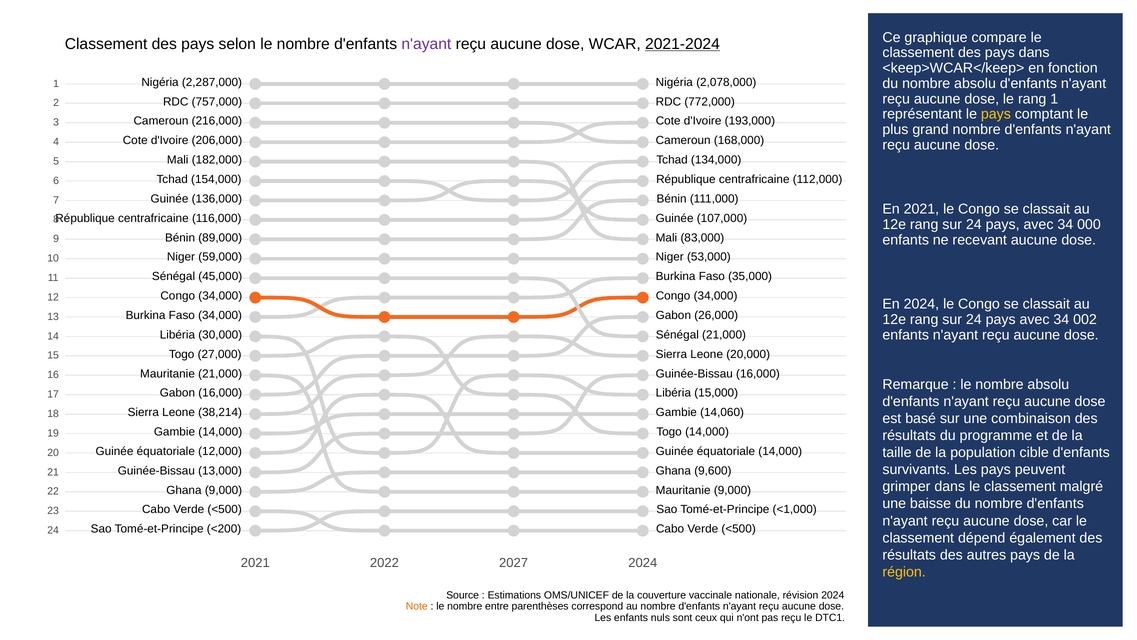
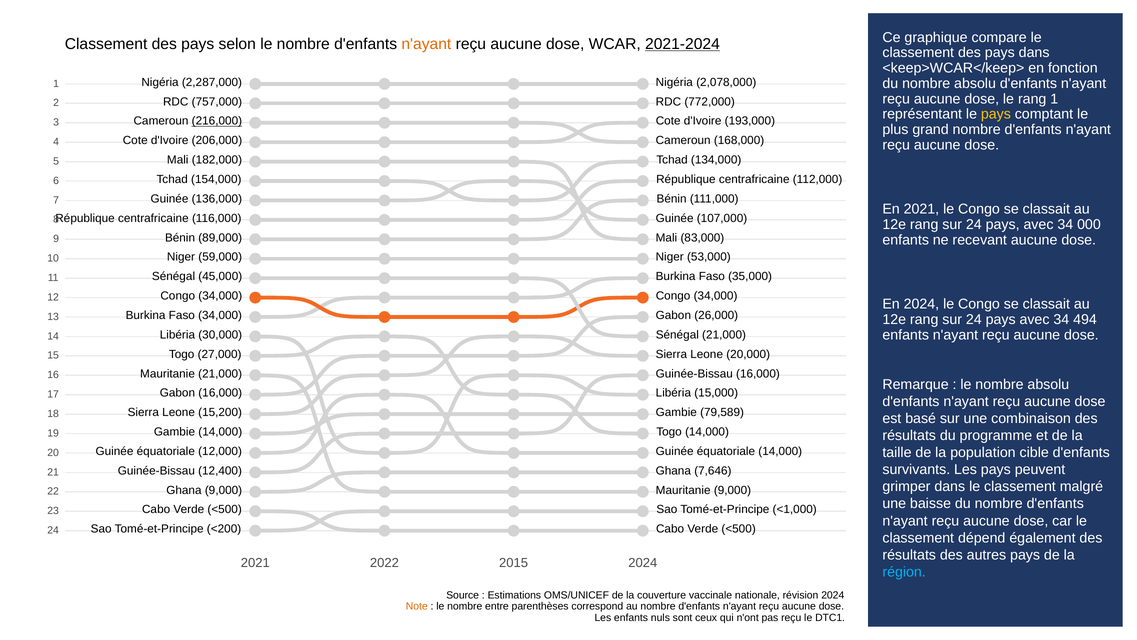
n'ayant at (426, 44) colour: purple -> orange
216,000 underline: none -> present
002: 002 -> 494
38,214: 38,214 -> 15,200
14,060: 14,060 -> 79,589
13,000: 13,000 -> 12,400
9,600: 9,600 -> 7,646
2027: 2027 -> 2015
région colour: yellow -> light blue
